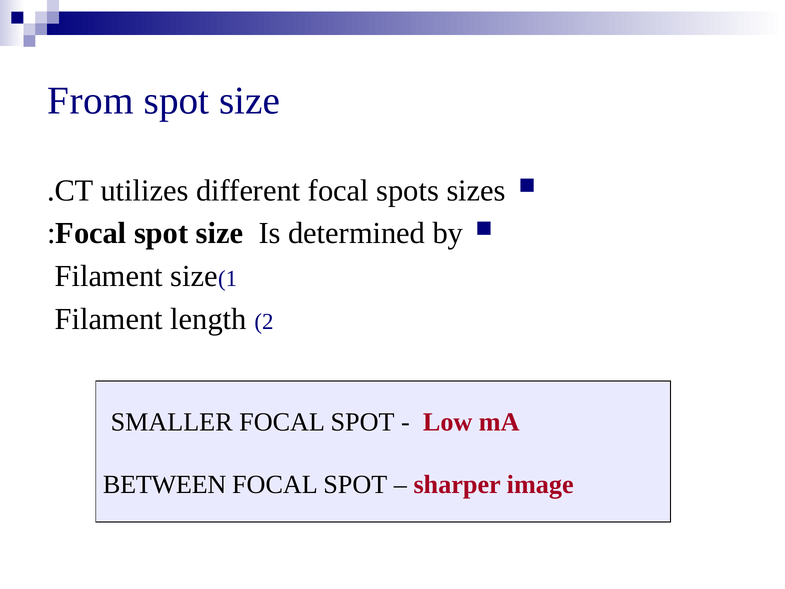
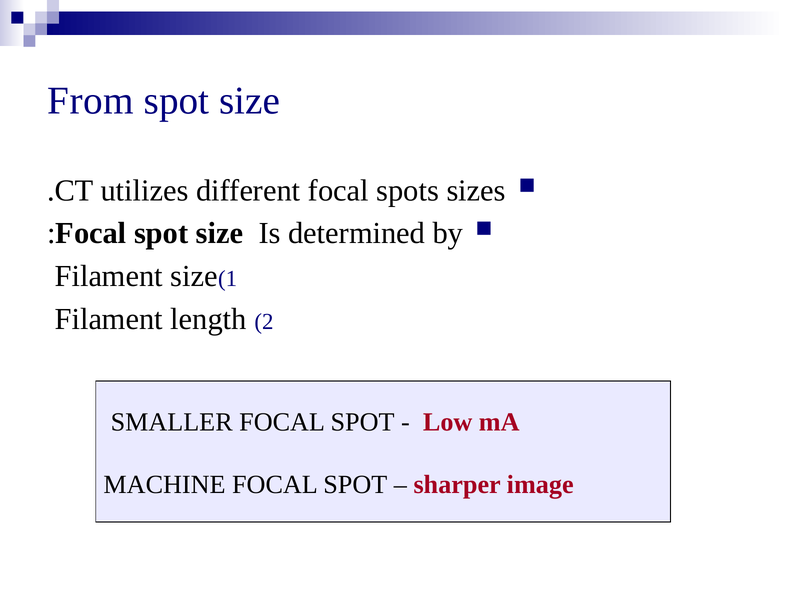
BETWEEN: BETWEEN -> MACHINE
